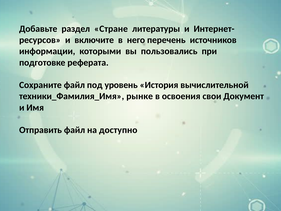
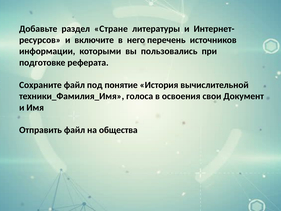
уровень: уровень -> понятие
рынке: рынке -> голоса
доступно: доступно -> общества
